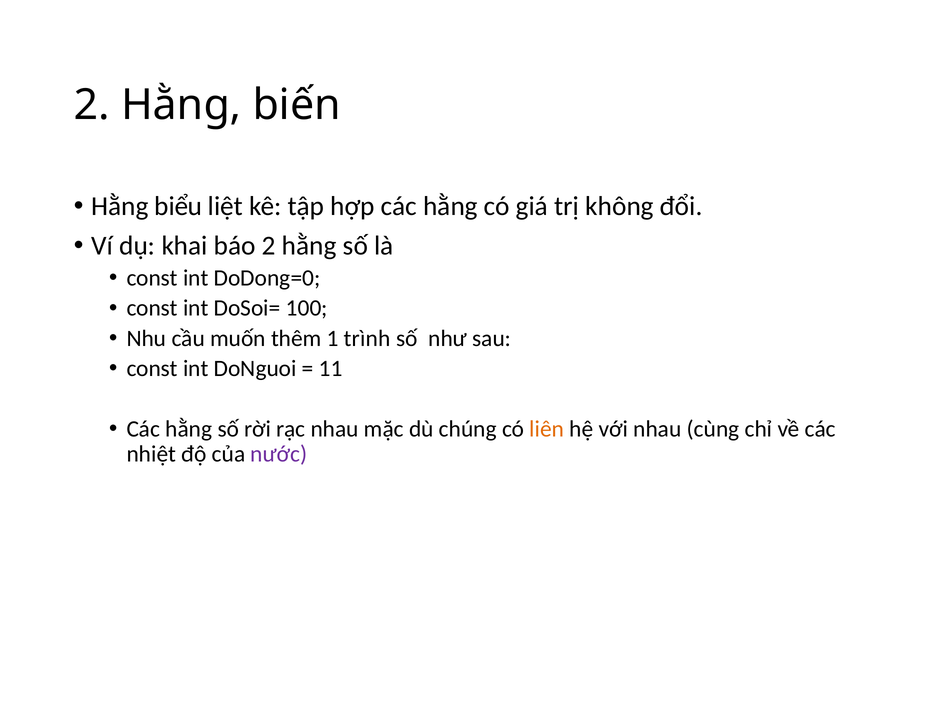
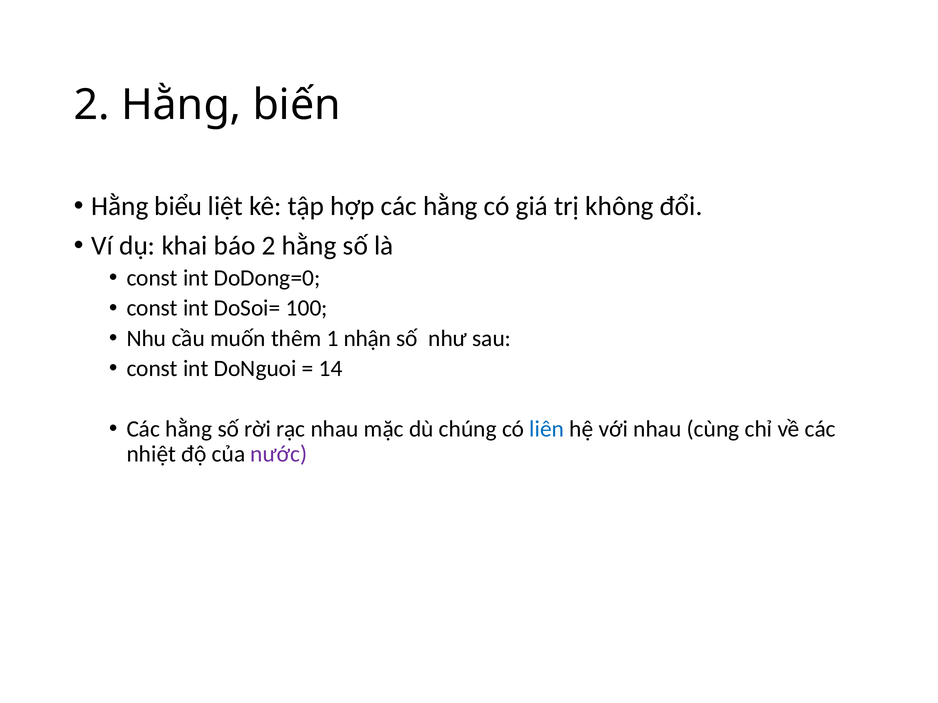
trình: trình -> nhận
11: 11 -> 14
liên colour: orange -> blue
